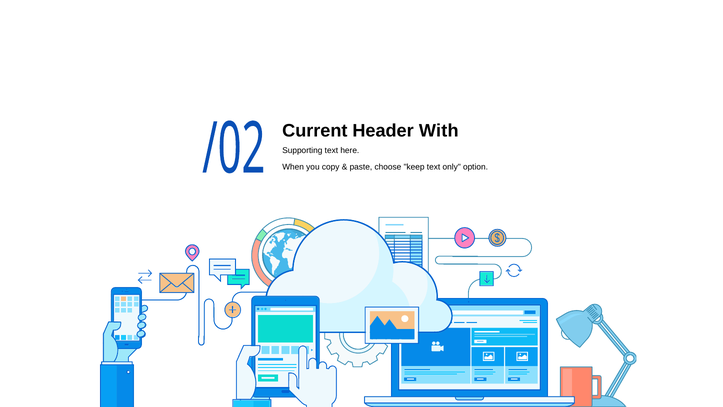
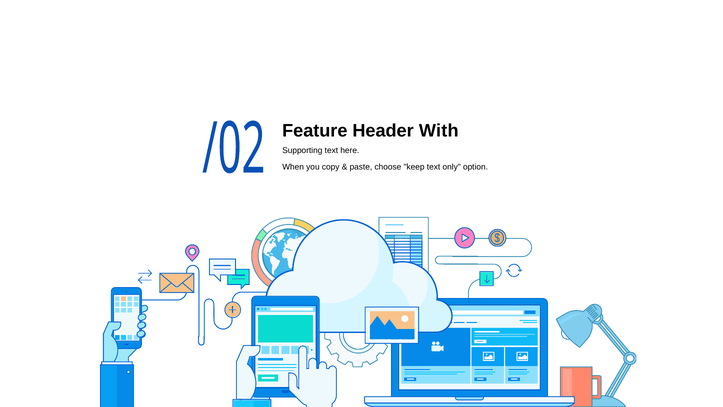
Current: Current -> Feature
